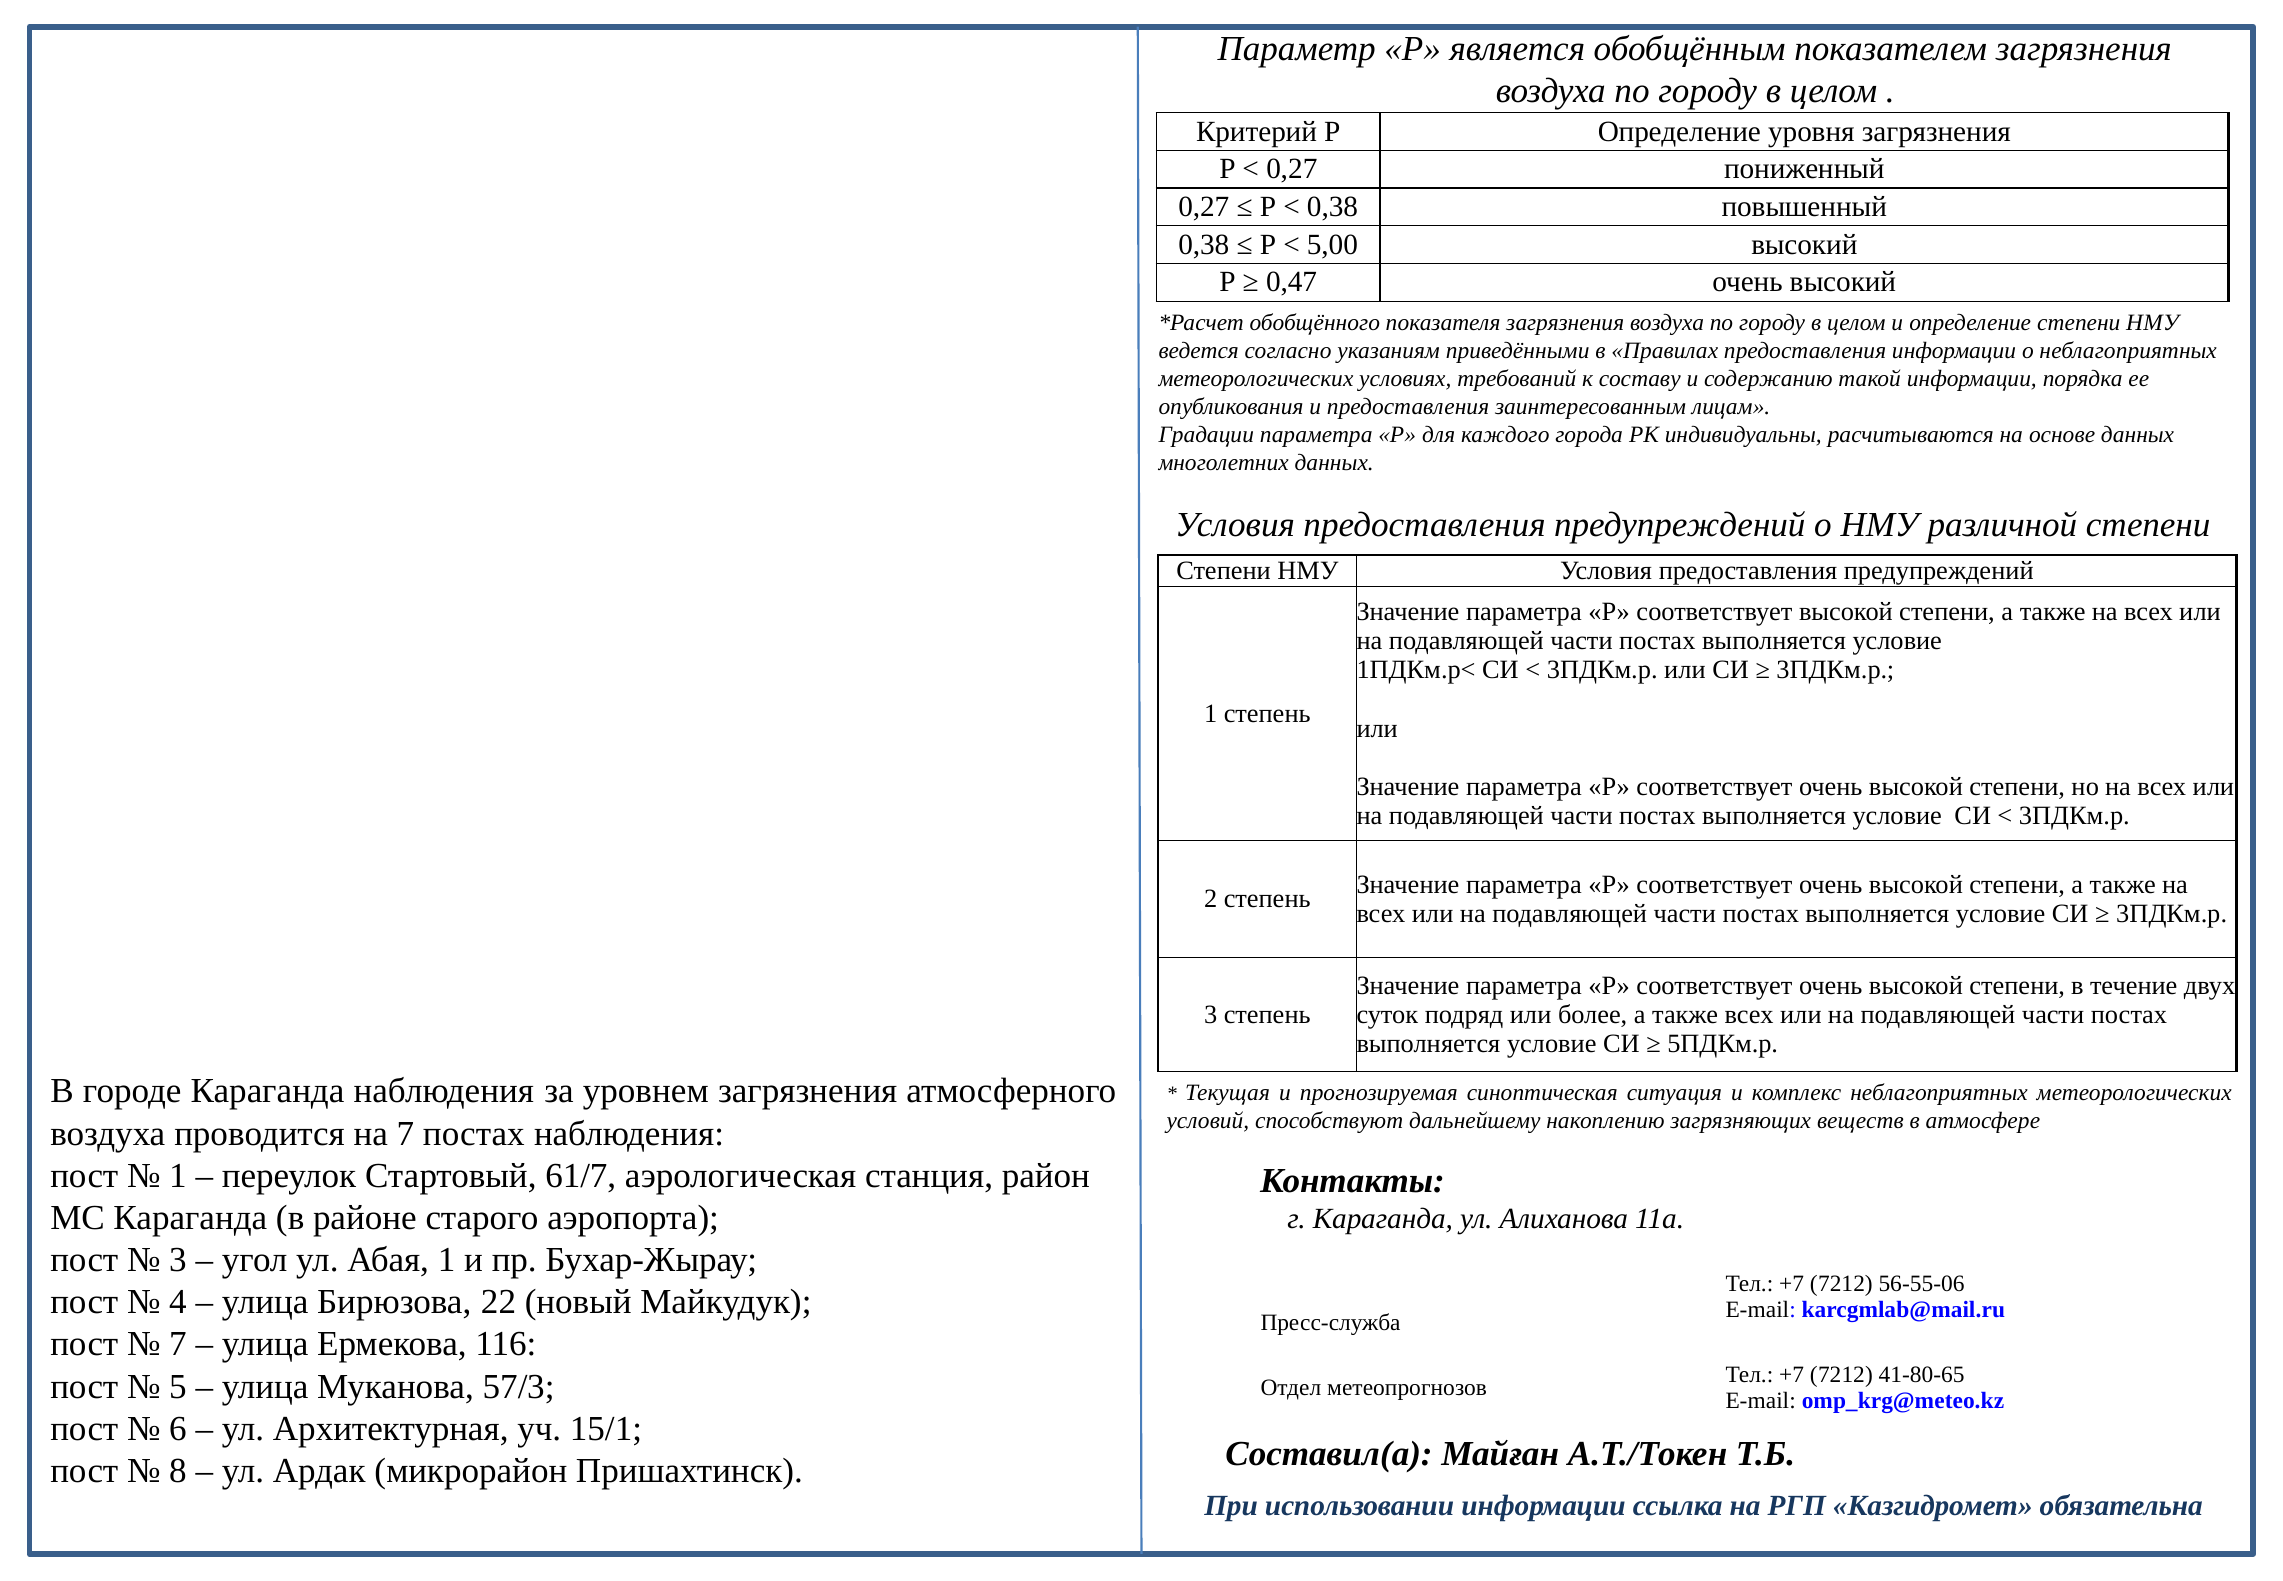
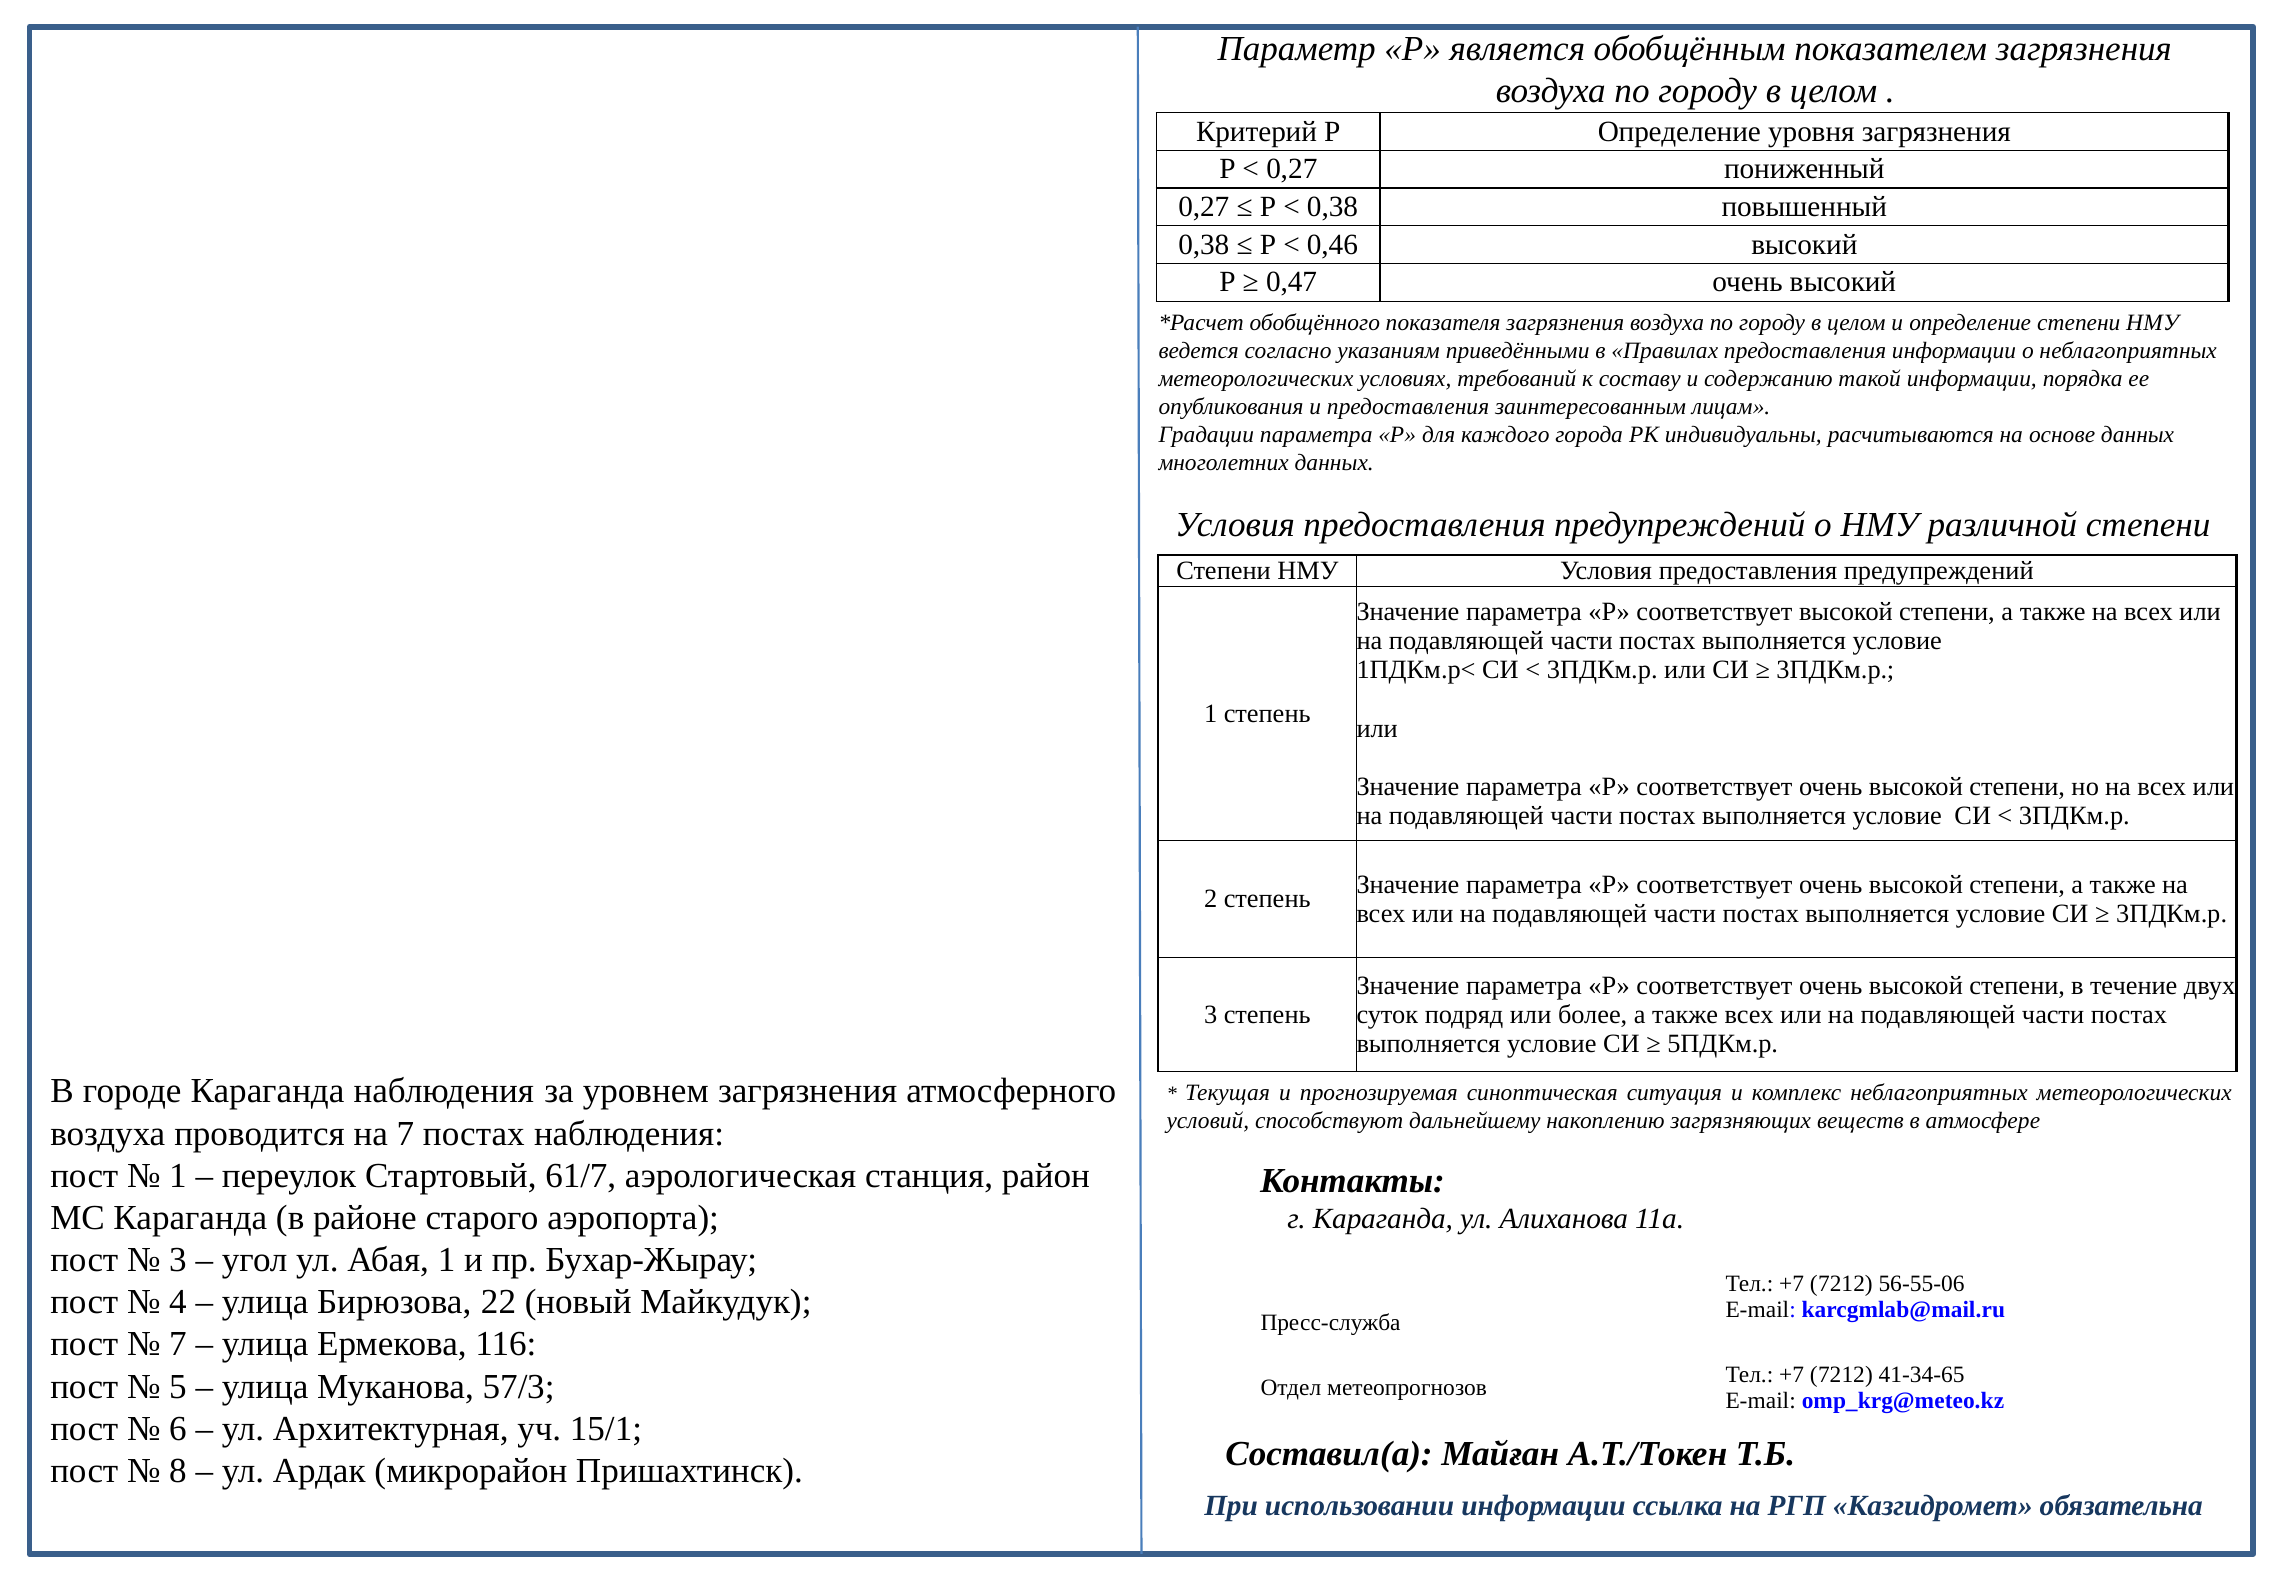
5,00: 5,00 -> 0,46
41-80-65: 41-80-65 -> 41-34-65
